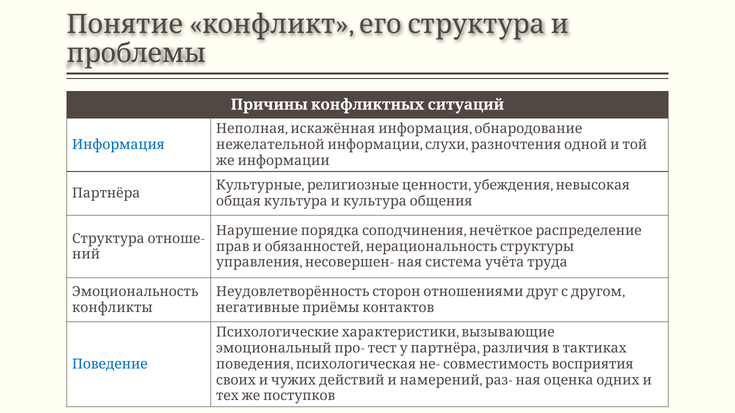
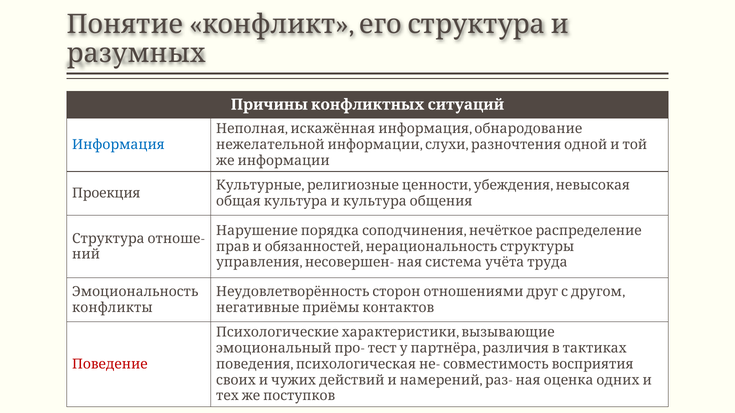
проблемы: проблемы -> разумных
Партнёра: Партнёра -> Проекция
Поведение colour: blue -> red
